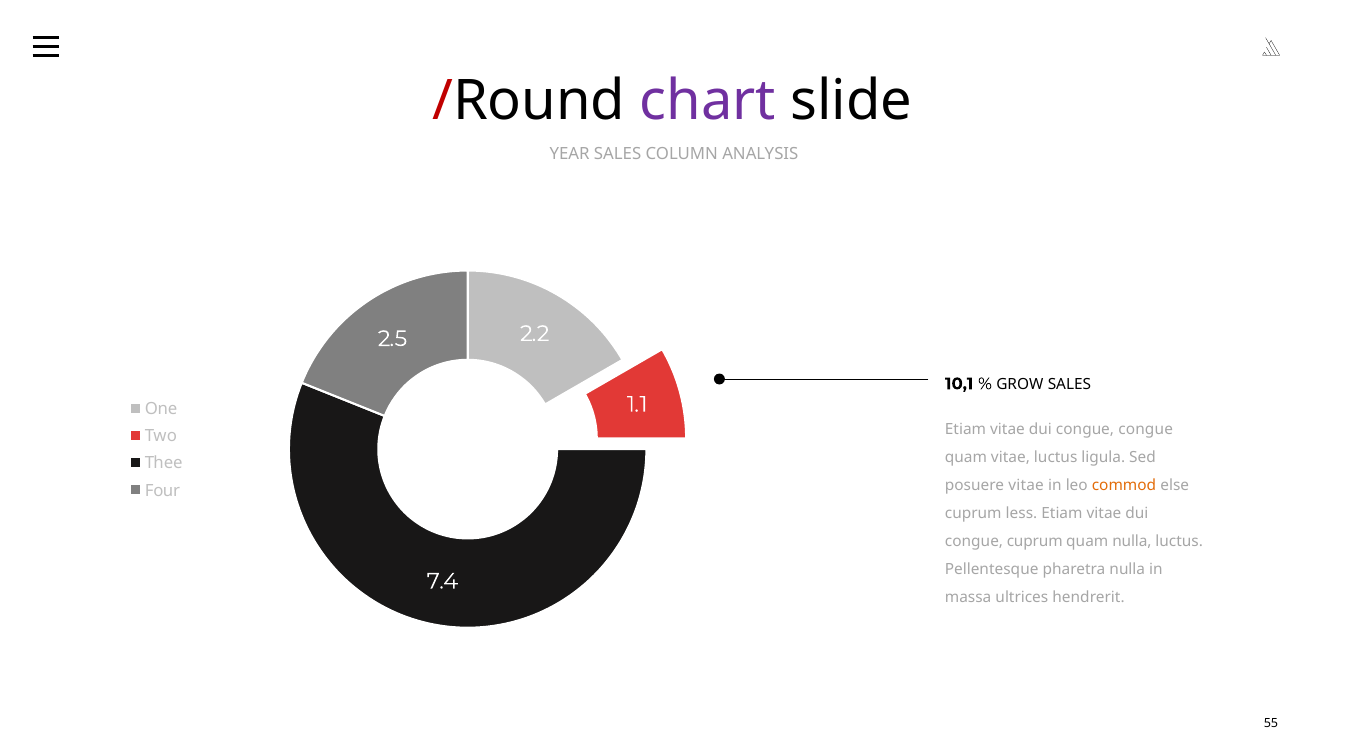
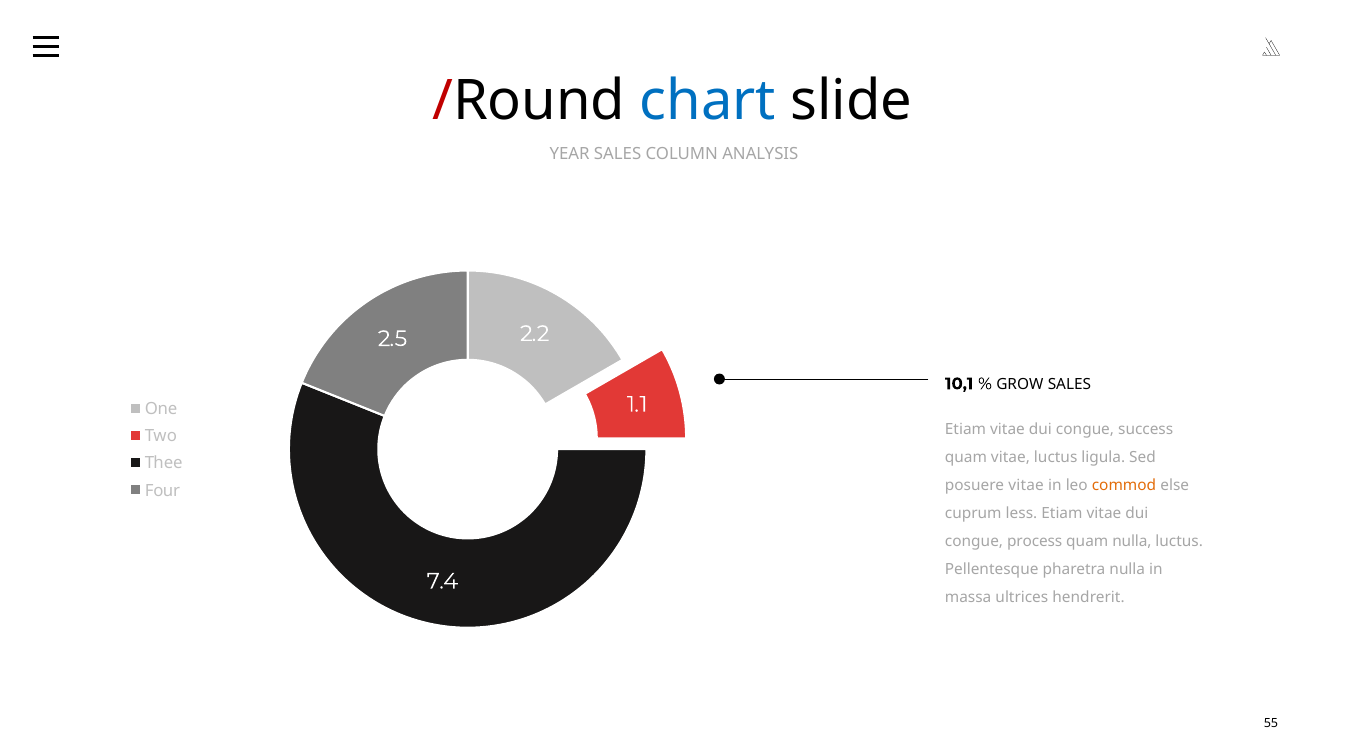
chart colour: purple -> blue
congue congue: congue -> success
congue cuprum: cuprum -> process
